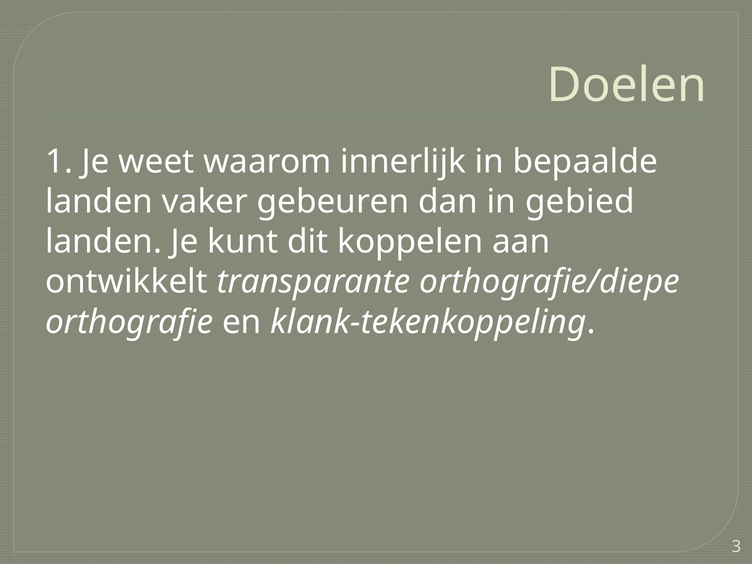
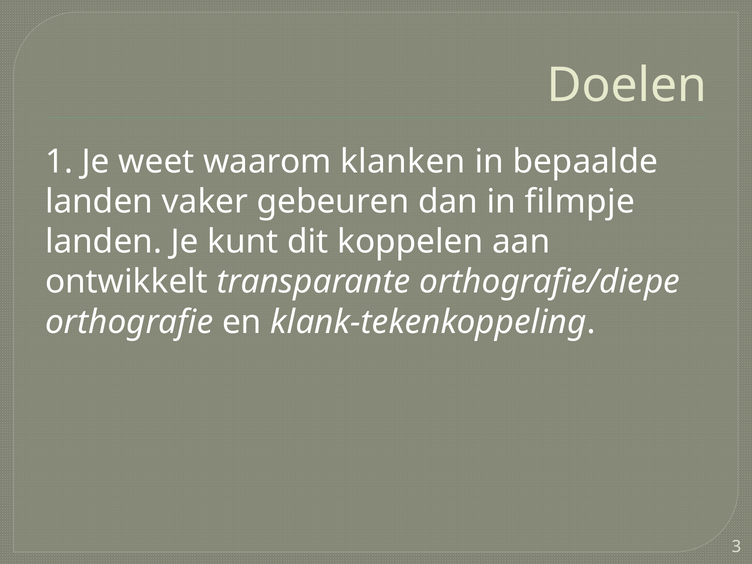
innerlijk: innerlijk -> klanken
gebied: gebied -> filmpje
